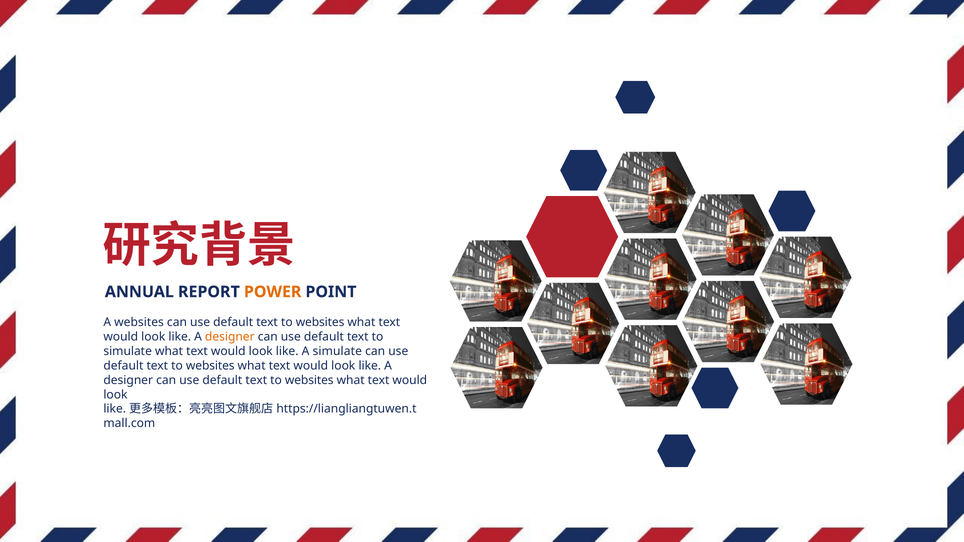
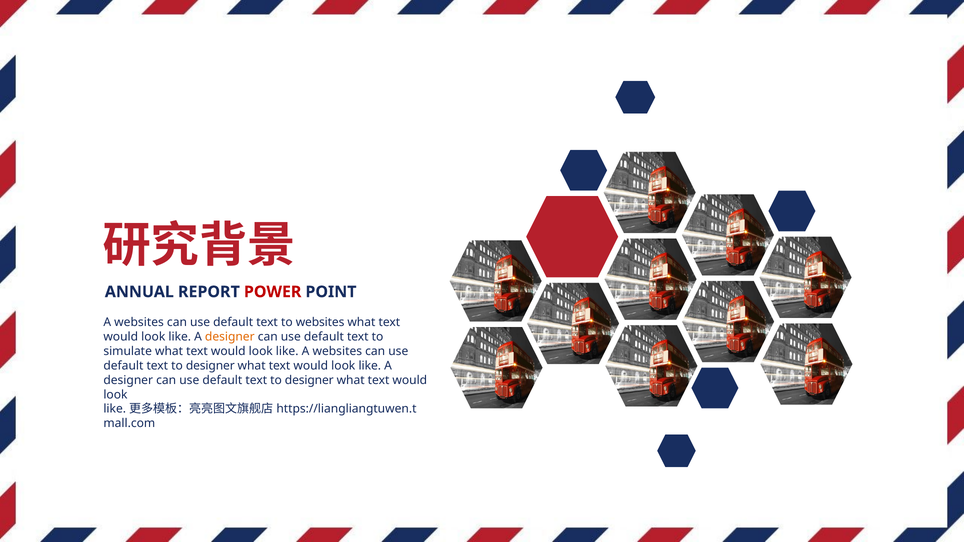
POWER colour: orange -> red
like A simulate: simulate -> websites
websites at (210, 366): websites -> designer
websites at (309, 380): websites -> designer
